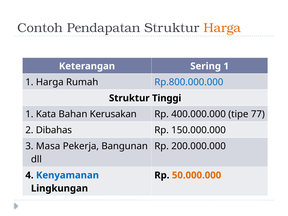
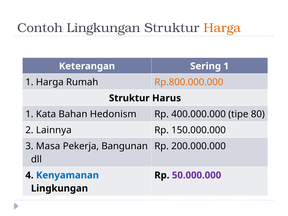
Contoh Pendapatan: Pendapatan -> Lingkungan
Rp.800.000.000 colour: blue -> orange
Tinggi: Tinggi -> Harus
Kerusakan: Kerusakan -> Hedonism
77: 77 -> 80
Dibahas: Dibahas -> Lainnya
50.000.000 colour: orange -> purple
